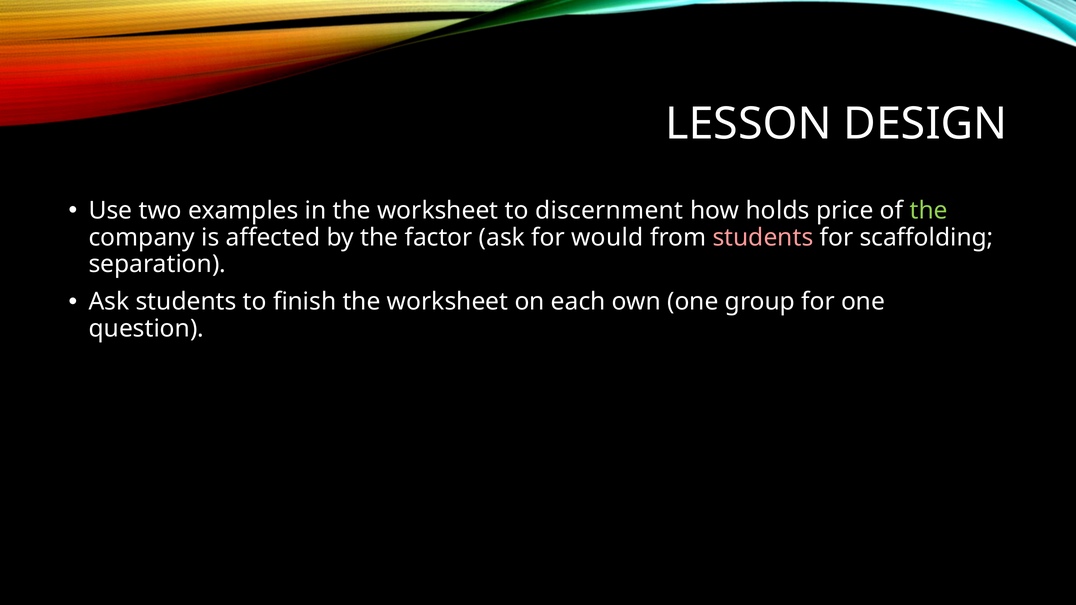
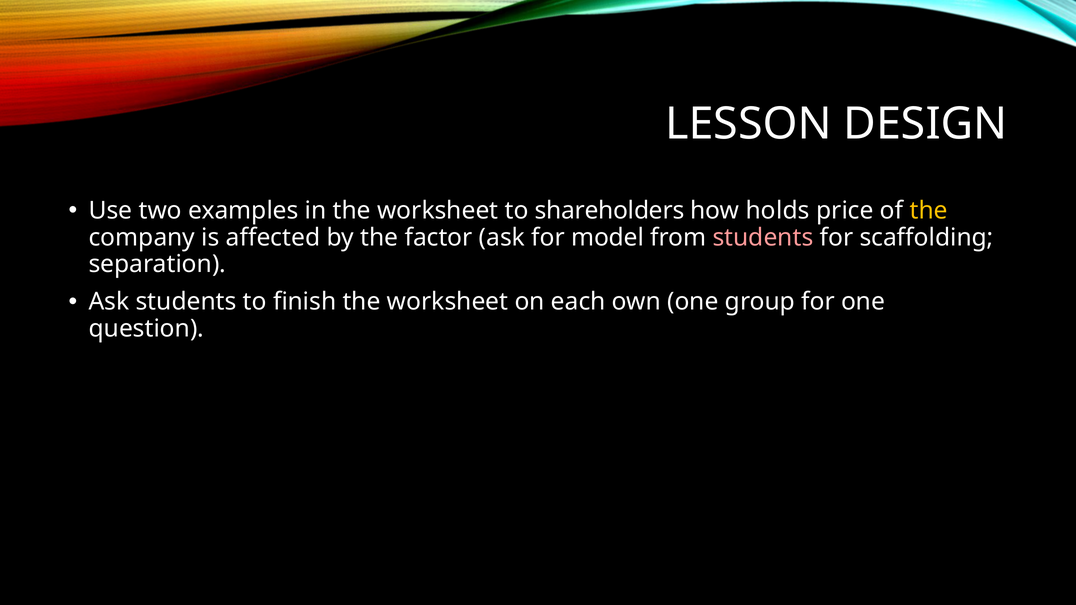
discernment: discernment -> shareholders
the at (929, 211) colour: light green -> yellow
would: would -> model
